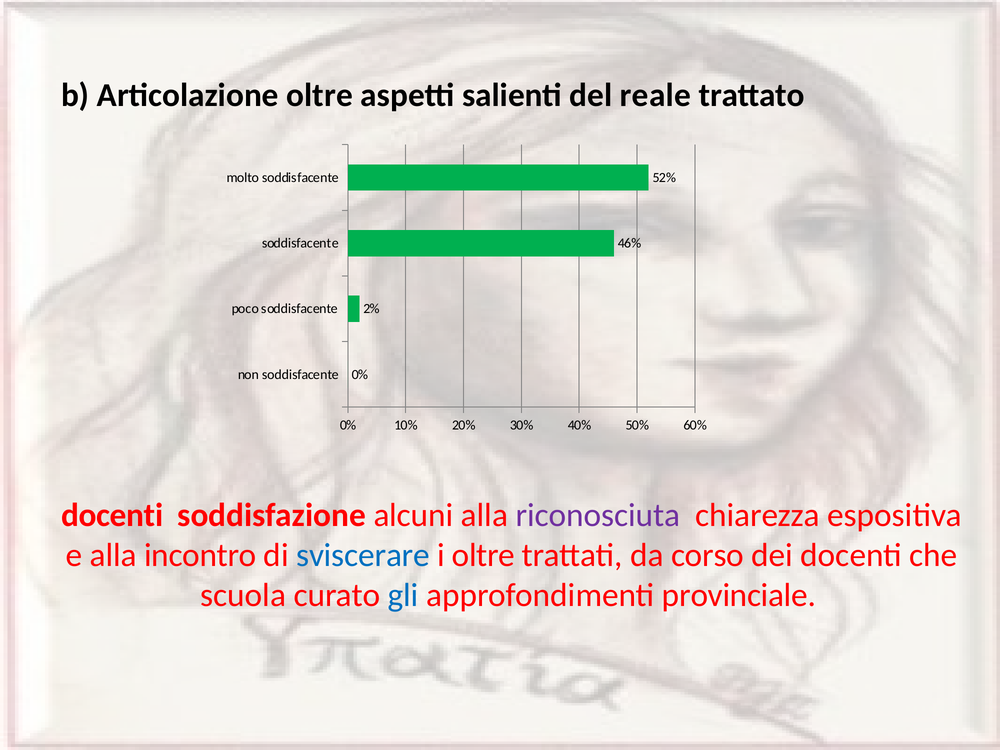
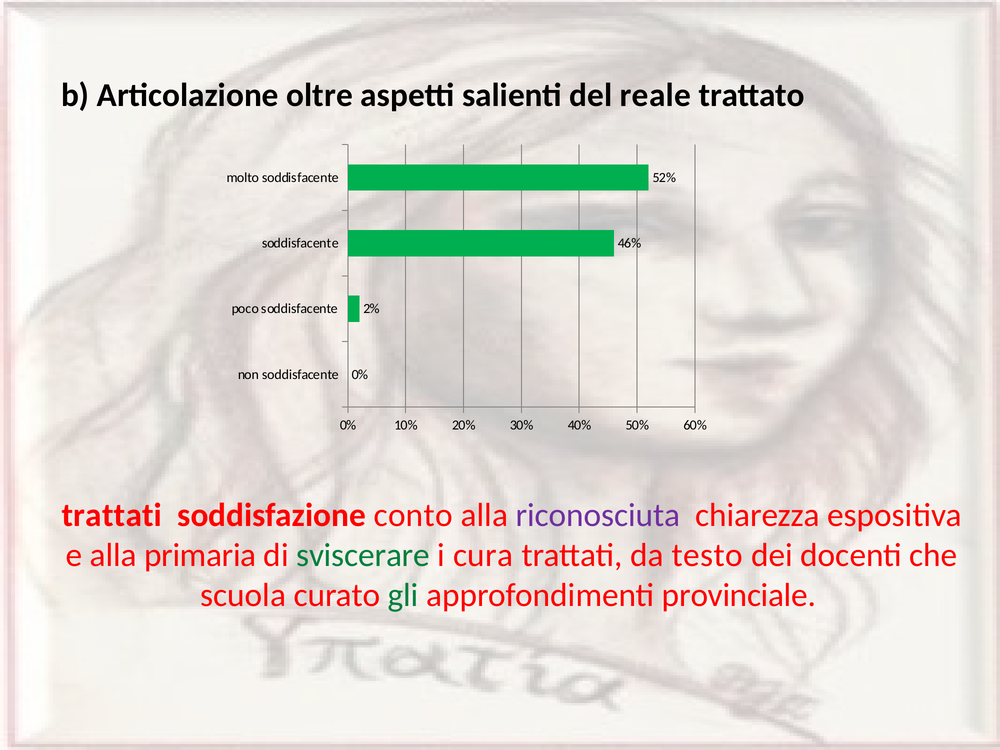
docenti at (112, 515): docenti -> trattati
alcuni: alcuni -> conto
incontro: incontro -> primaria
sviscerare colour: blue -> green
i oltre: oltre -> cura
corso: corso -> testo
gli colour: blue -> green
